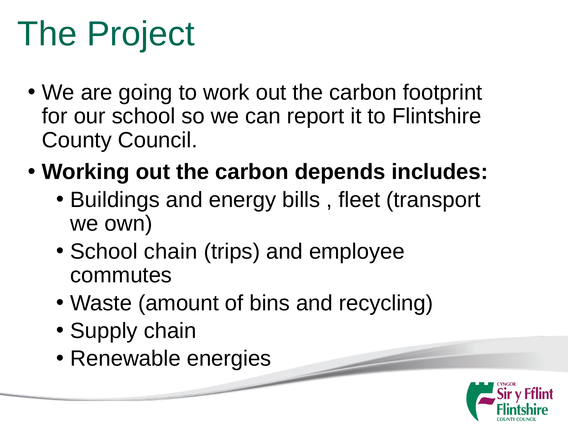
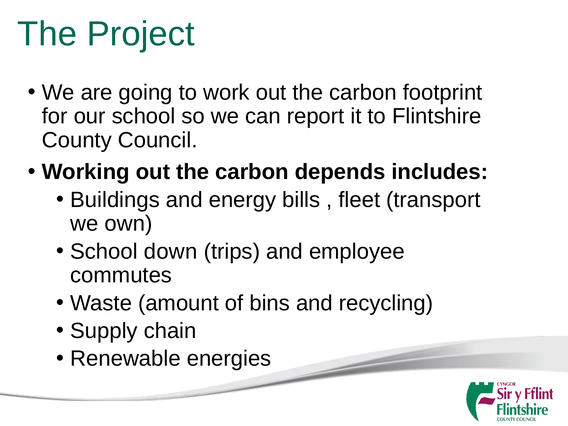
School chain: chain -> down
